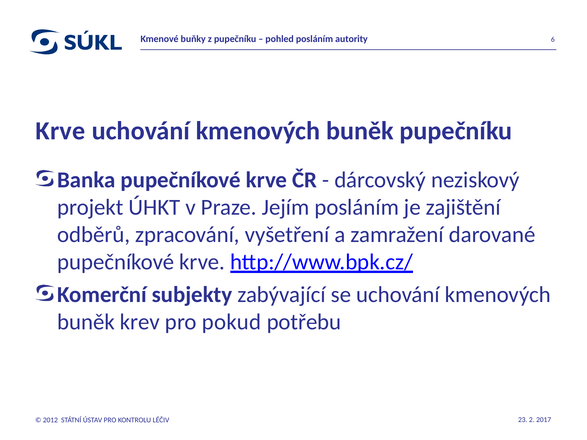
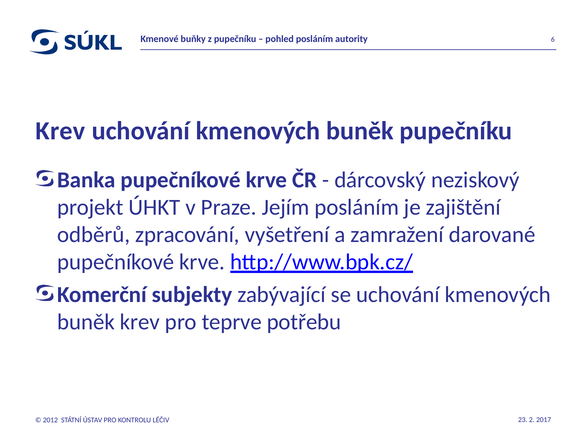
Krve at (60, 131): Krve -> Krev
pokud: pokud -> teprve
